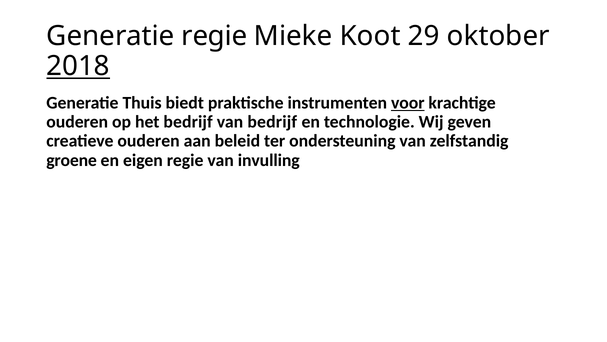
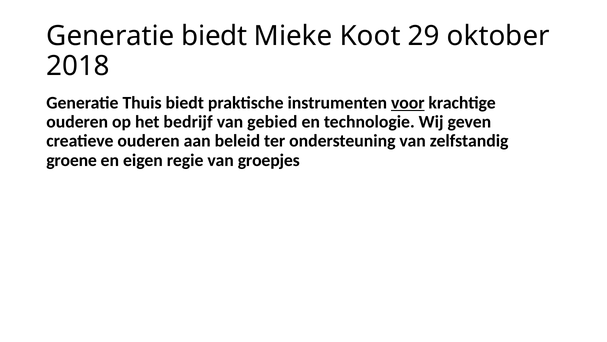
Generatie regie: regie -> biedt
2018 underline: present -> none
van bedrijf: bedrijf -> gebied
invulling: invulling -> groepjes
